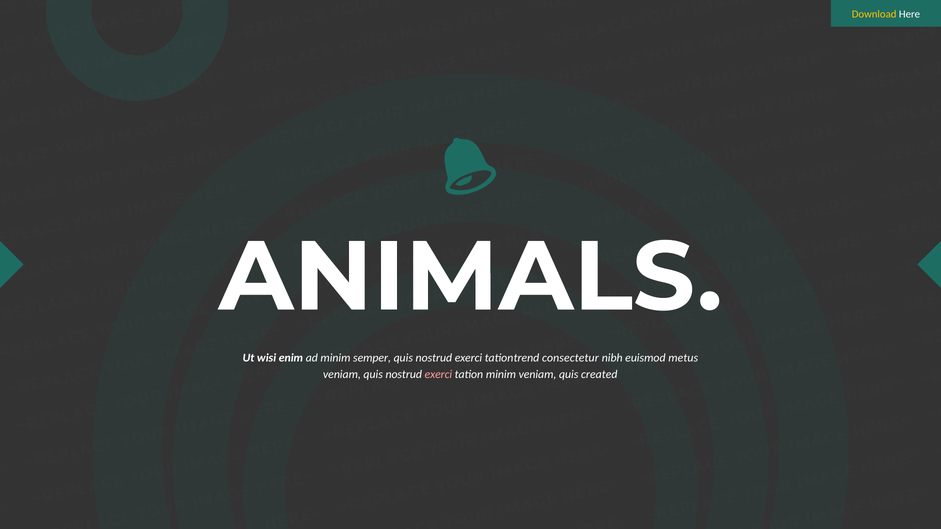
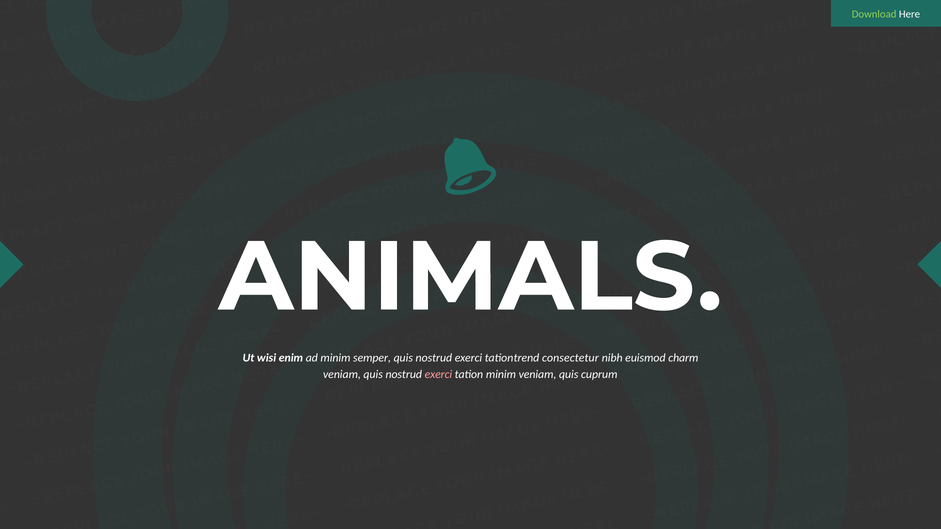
Download colour: yellow -> light green
metus: metus -> charm
created: created -> cuprum
